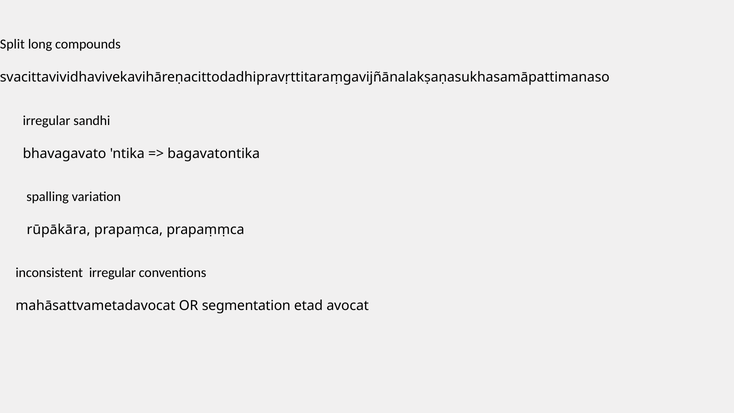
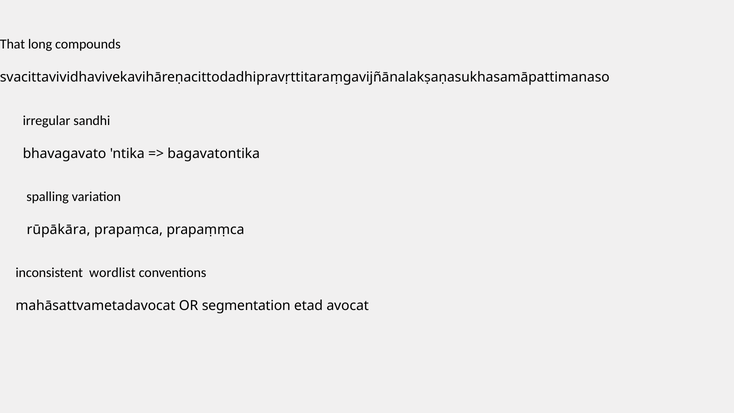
Split: Split -> That
inconsistent irregular: irregular -> wordlist
